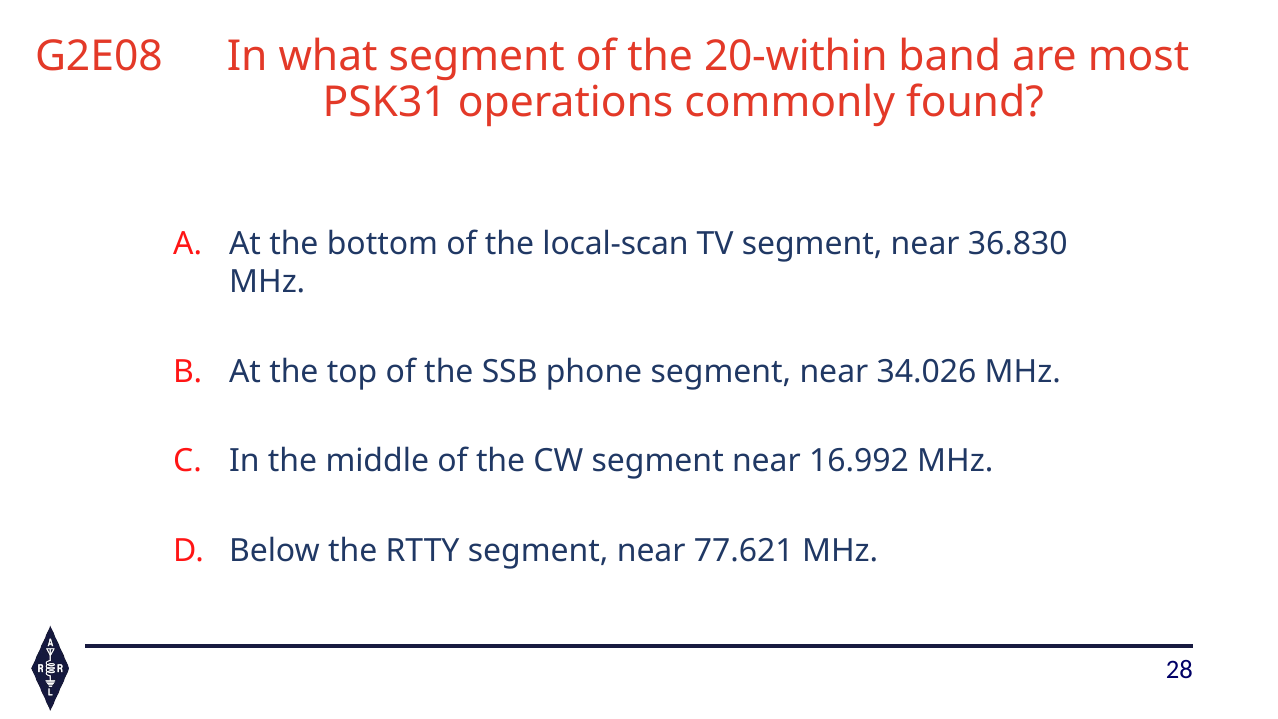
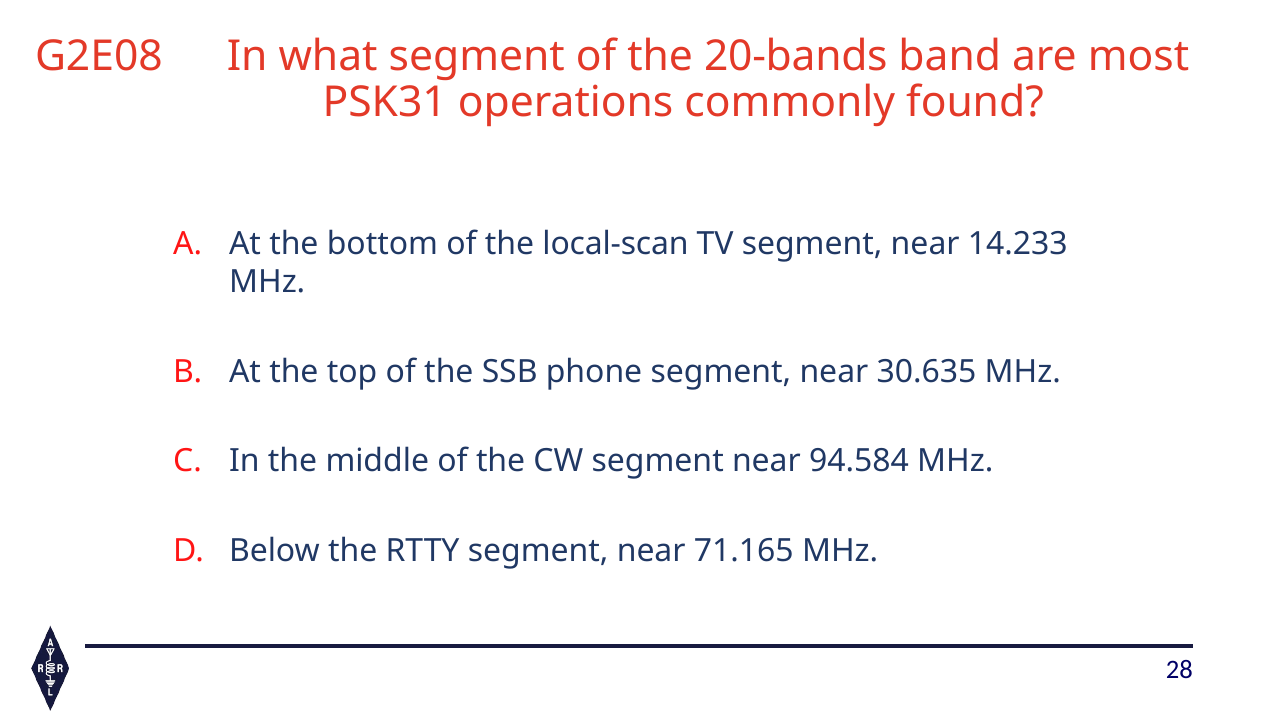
20-within: 20-within -> 20-bands
36.830: 36.830 -> 14.233
34.026: 34.026 -> 30.635
16.992: 16.992 -> 94.584
77.621: 77.621 -> 71.165
